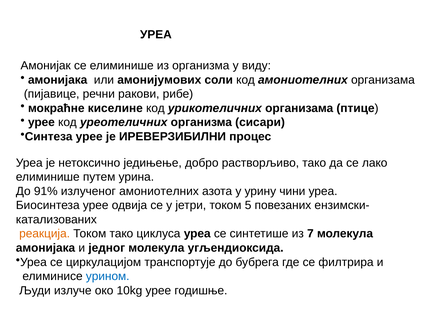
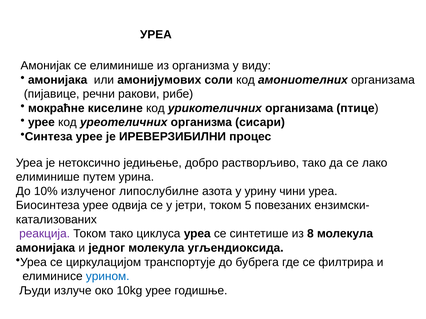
91%: 91% -> 10%
излученог амониотелних: амониотелних -> липослубилне
реакција colour: orange -> purple
7: 7 -> 8
